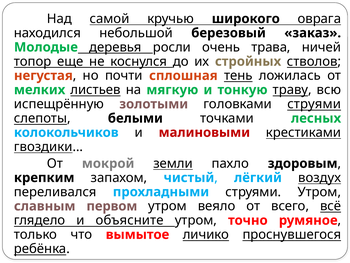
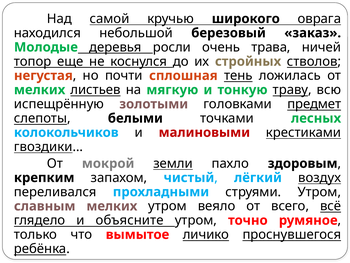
головками струями: струями -> предмет
славным первом: первом -> мелких
